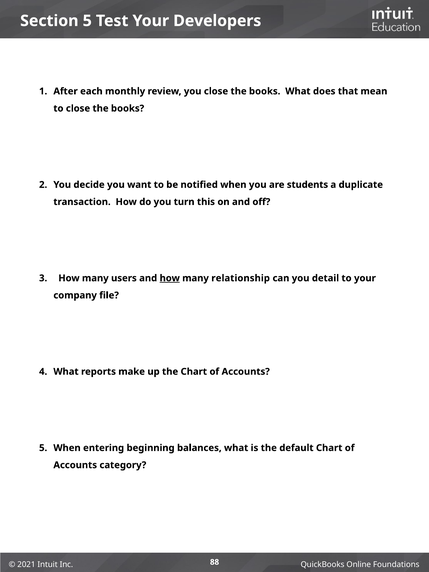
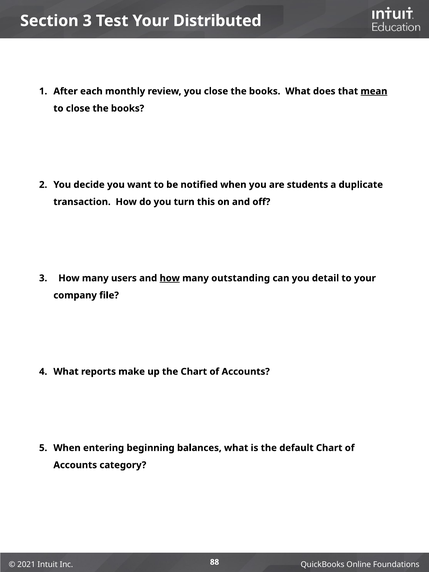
Section 5: 5 -> 3
Developers: Developers -> Distributed
mean underline: none -> present
relationship: relationship -> outstanding
